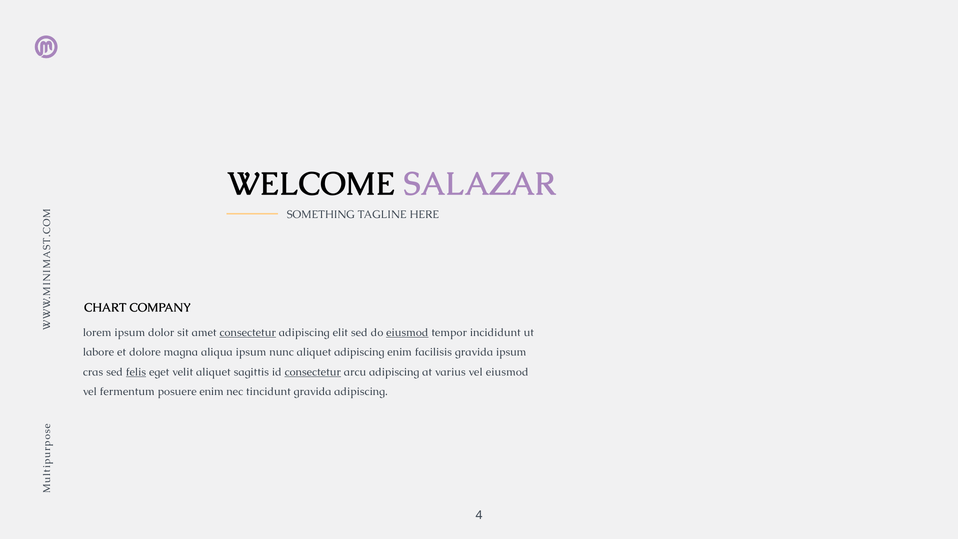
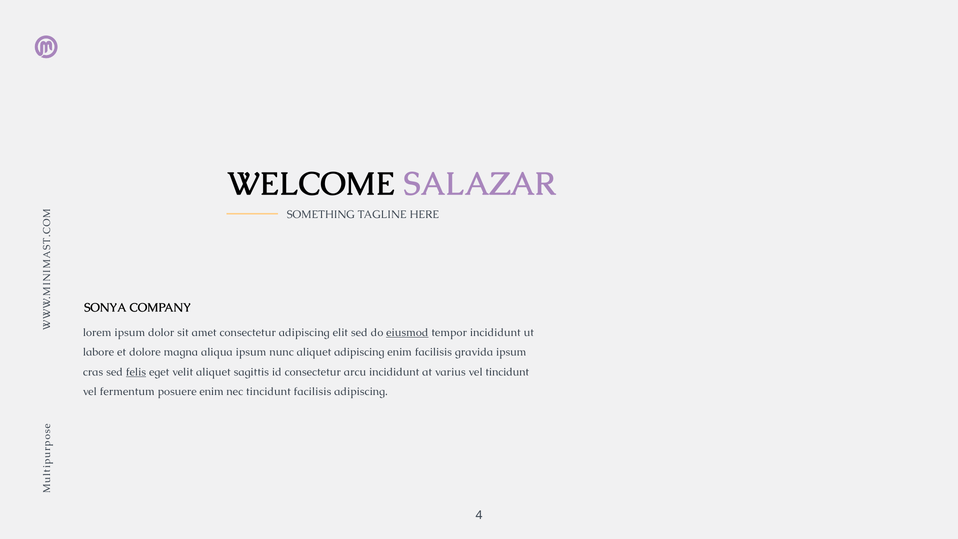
CHART: CHART -> SONYA
consectetur at (248, 332) underline: present -> none
consectetur at (313, 372) underline: present -> none
arcu adipiscing: adipiscing -> incididunt
vel eiusmod: eiusmod -> tincidunt
tincidunt gravida: gravida -> facilisis
